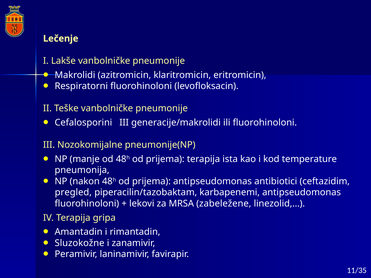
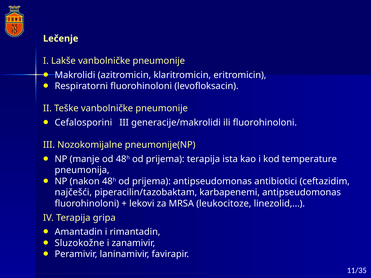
pregled: pregled -> najčešći
zabeležene: zabeležene -> leukocitoze
